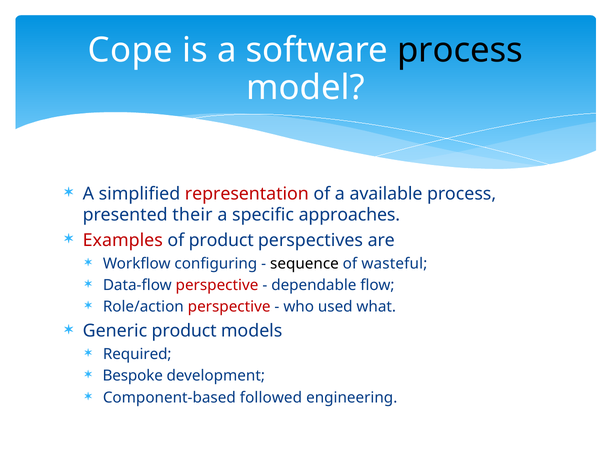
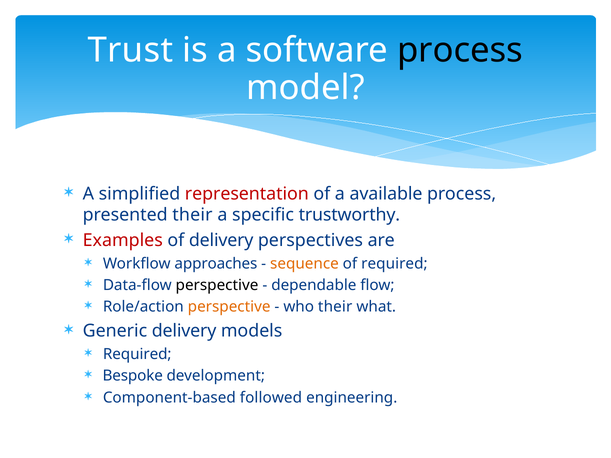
Cope: Cope -> Trust
approaches: approaches -> trustworthy
of product: product -> delivery
configuring: configuring -> approaches
sequence colour: black -> orange
of wasteful: wasteful -> required
perspective at (217, 285) colour: red -> black
perspective at (229, 307) colour: red -> orange
who used: used -> their
Generic product: product -> delivery
